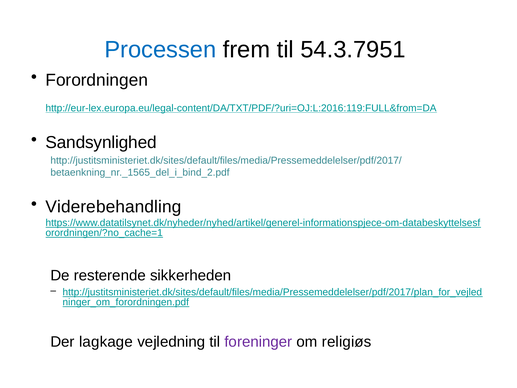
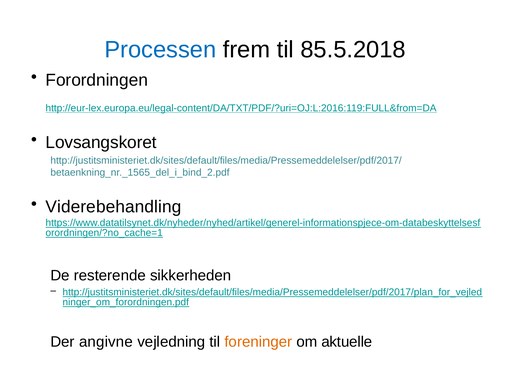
54.3.7951: 54.3.7951 -> 85.5.2018
Sandsynlighed: Sandsynlighed -> Lovsangskoret
lagkage: lagkage -> angivne
foreninger colour: purple -> orange
religiøs: religiøs -> aktuelle
